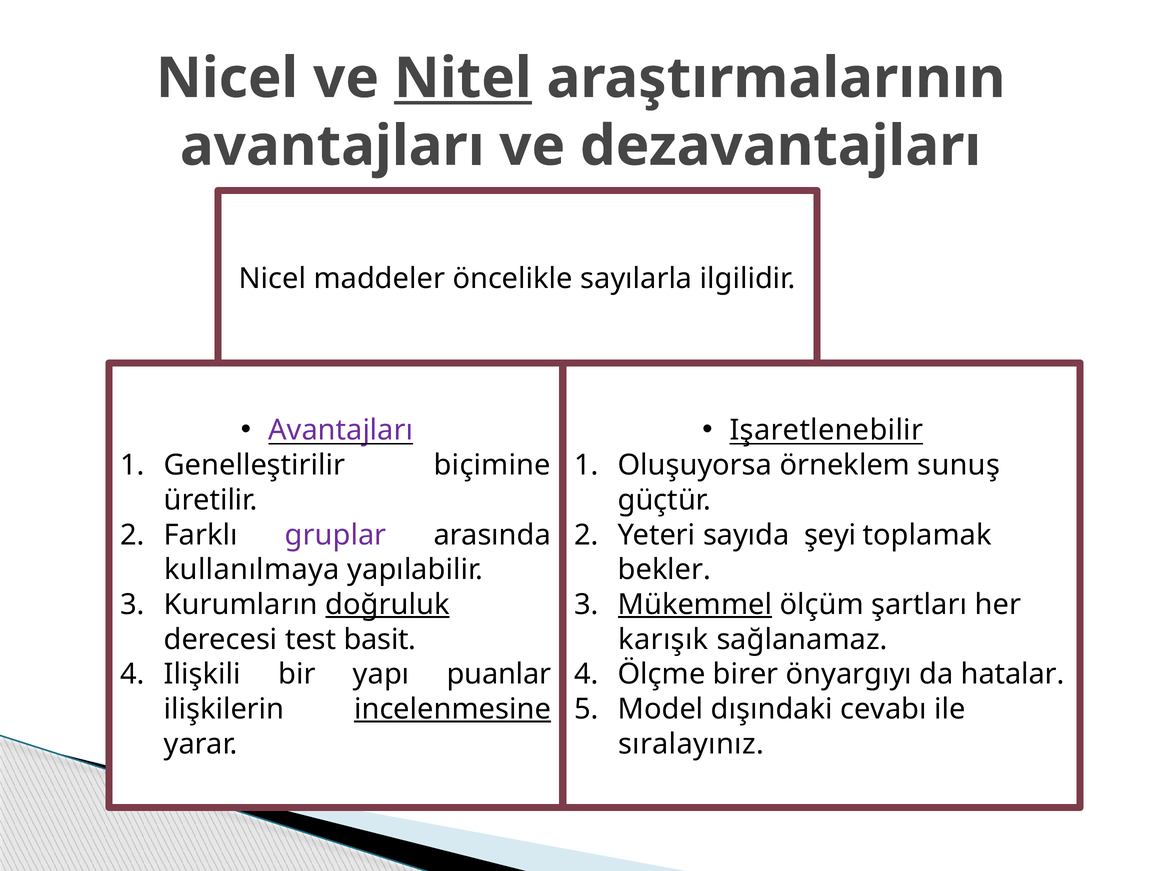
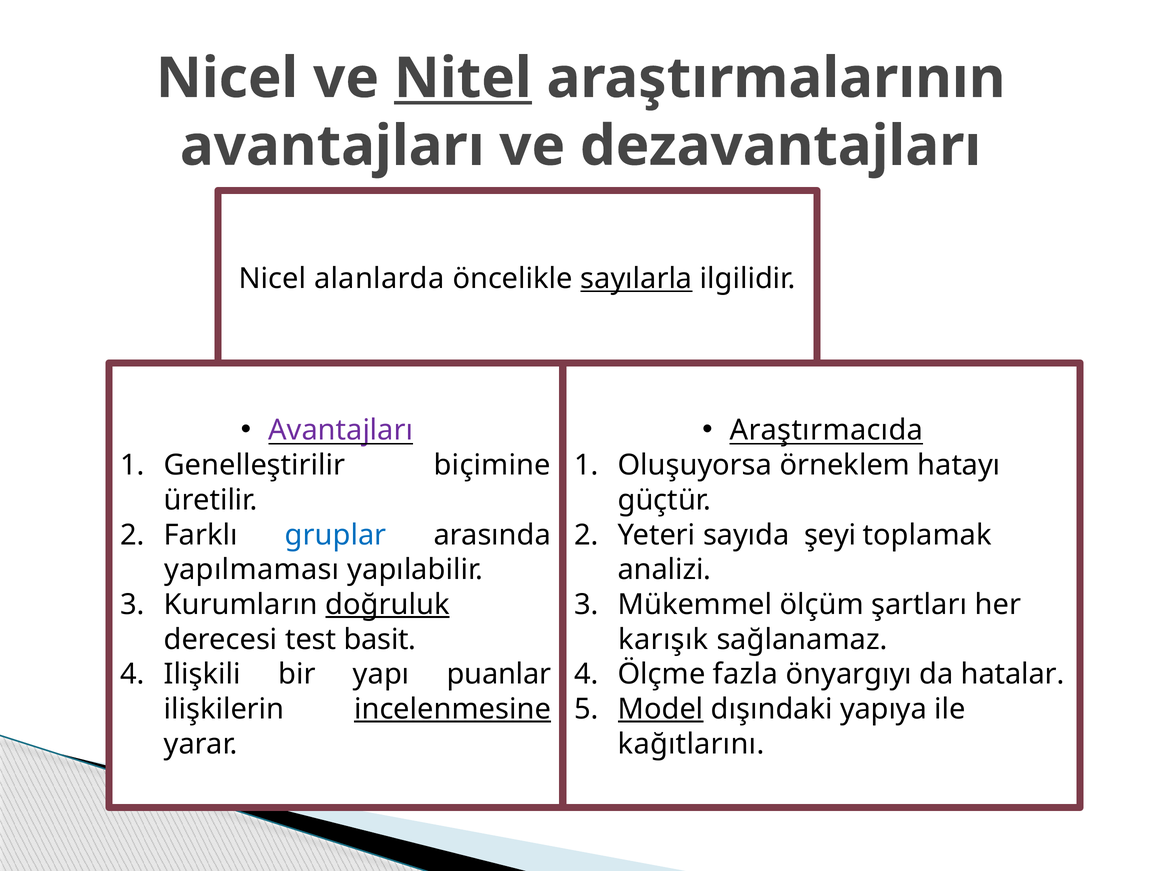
maddeler: maddeler -> alanlarda
sayılarla underline: none -> present
Işaretlenebilir: Işaretlenebilir -> Araştırmacıda
sunuş: sunuş -> hatayı
gruplar colour: purple -> blue
kullanılmaya: kullanılmaya -> yapılmaması
bekler: bekler -> analizi
Mükemmel underline: present -> none
birer: birer -> fazla
Model underline: none -> present
cevabı: cevabı -> yapıya
sıralayınız: sıralayınız -> kağıtlarını
